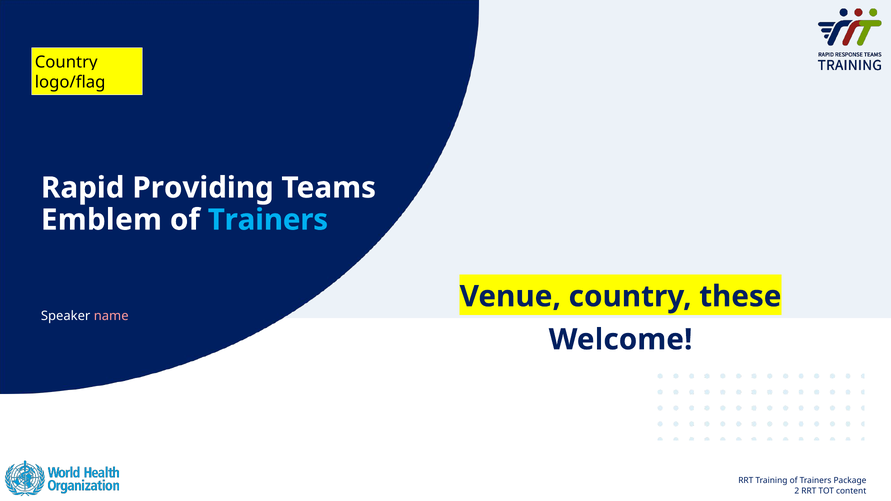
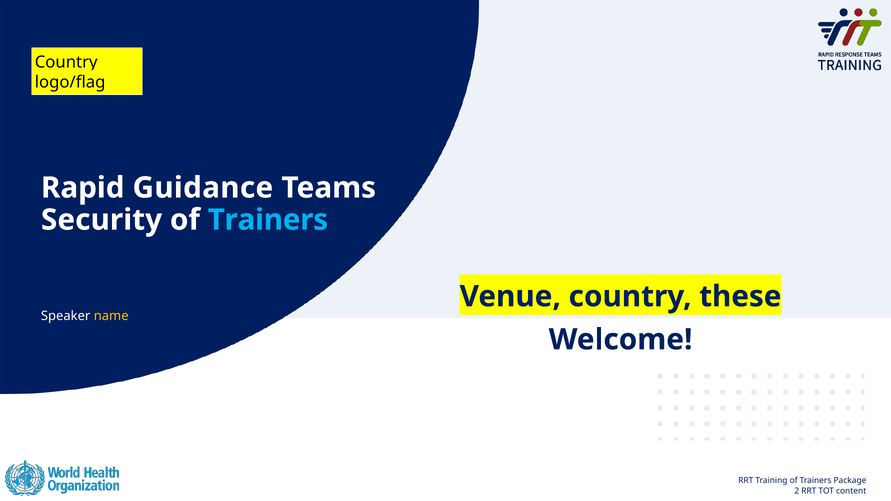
Providing: Providing -> Guidance
Emblem: Emblem -> Security
name colour: pink -> yellow
